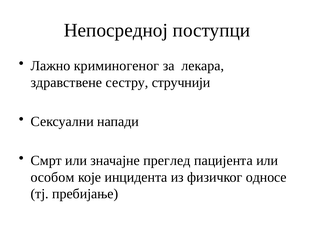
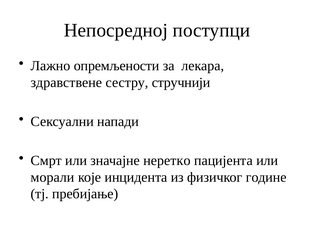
криминогеног: криминогеног -> опремљености
преглед: преглед -> неретко
особом: особом -> морали
односе: односе -> године
